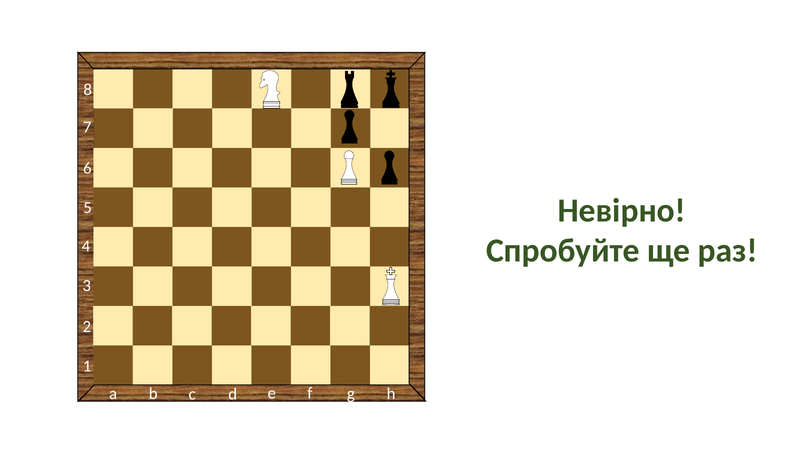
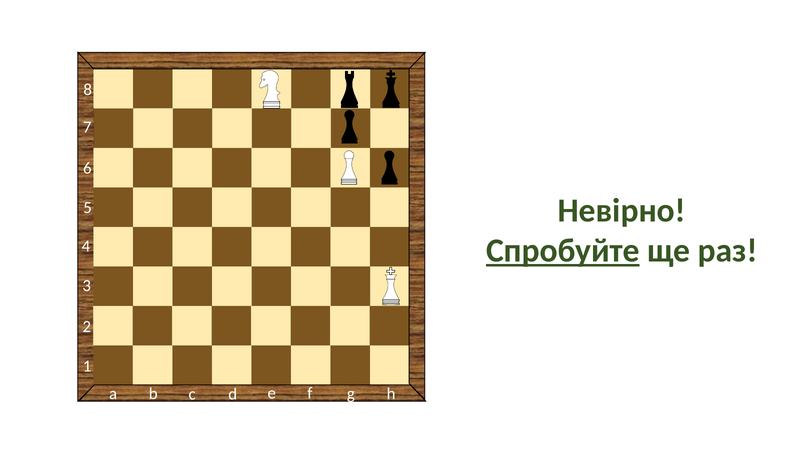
Спробуйте underline: none -> present
